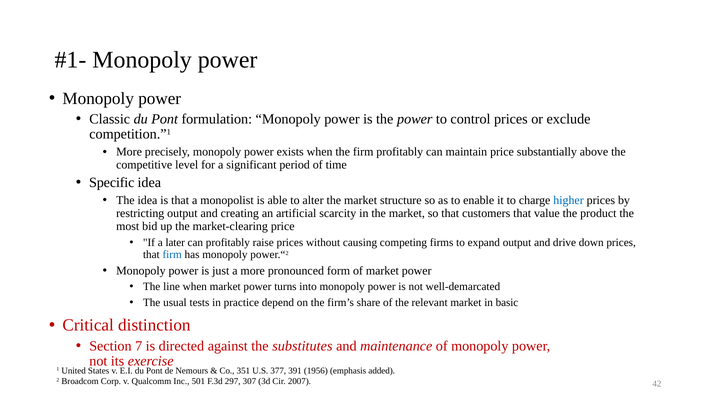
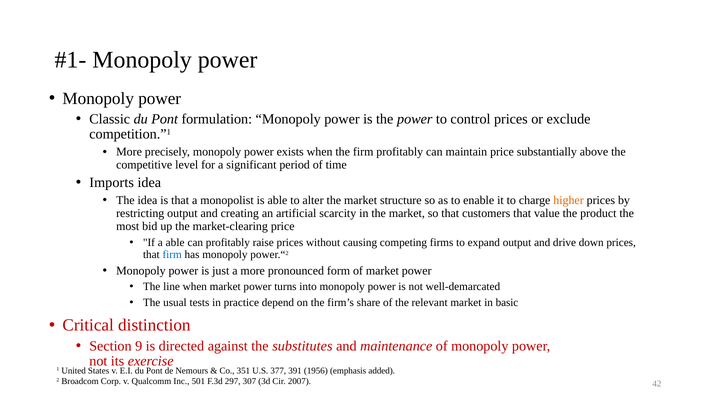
Specific: Specific -> Imports
higher colour: blue -> orange
a later: later -> able
7: 7 -> 9
